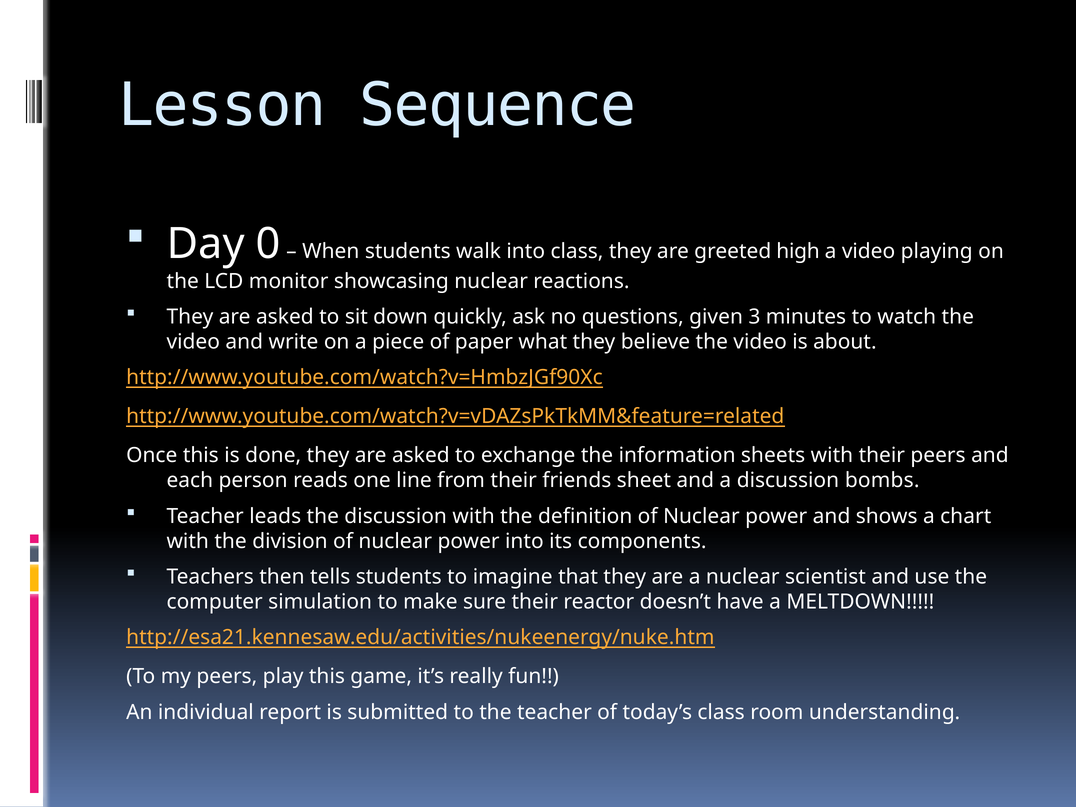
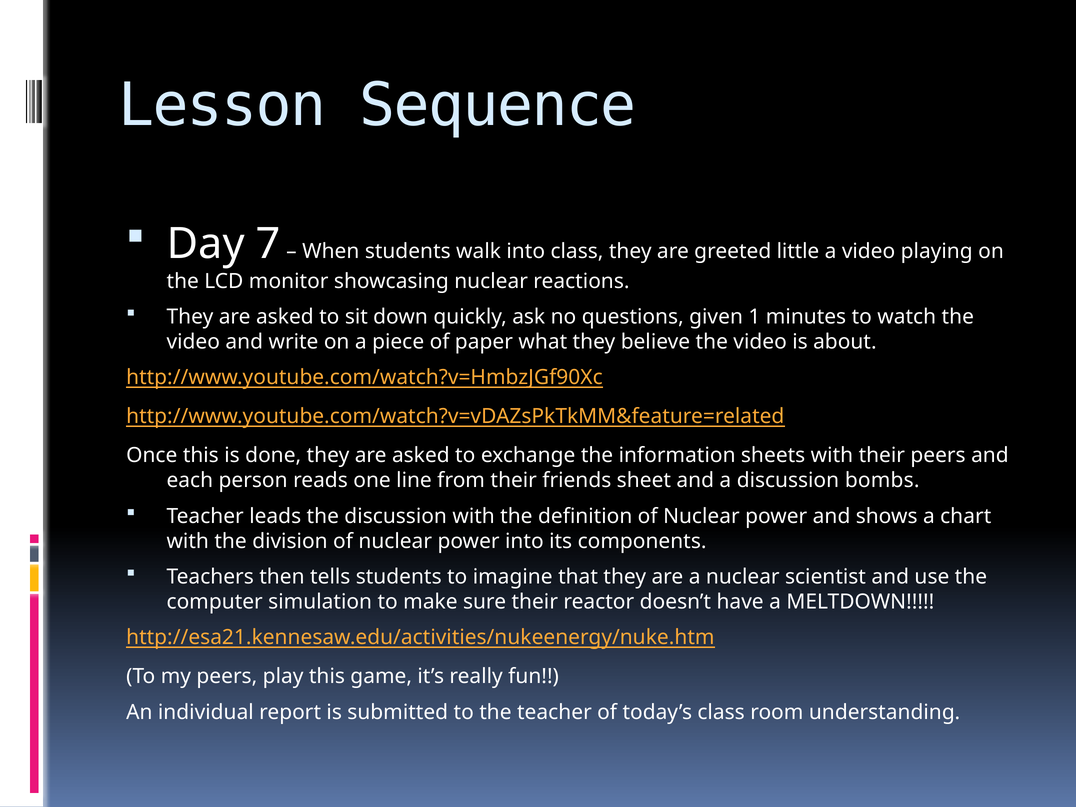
0: 0 -> 7
high: high -> little
3: 3 -> 1
